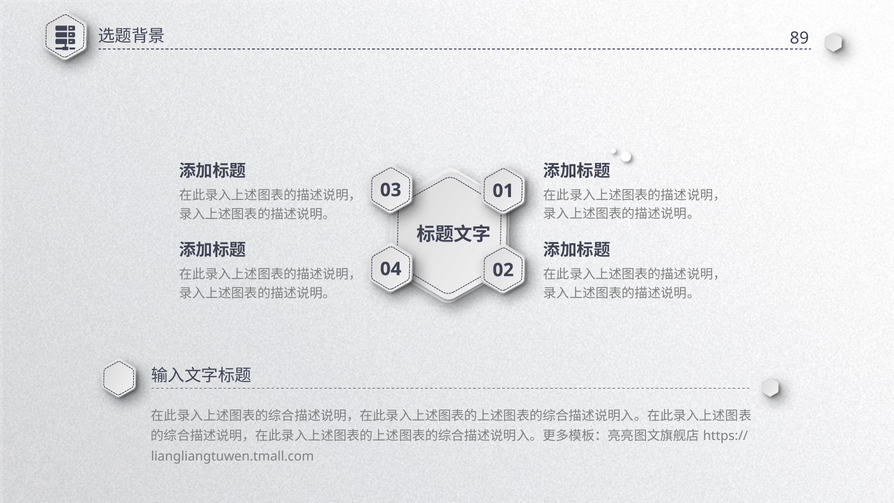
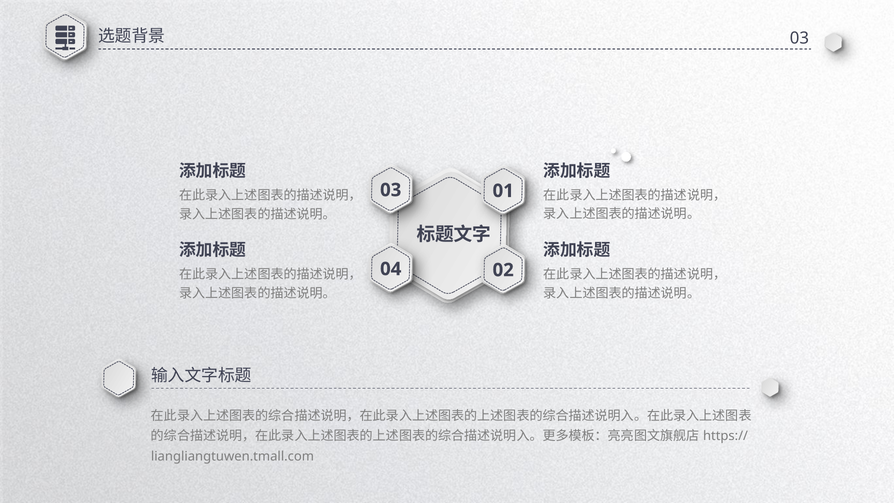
89 at (799, 38): 89 -> 03
